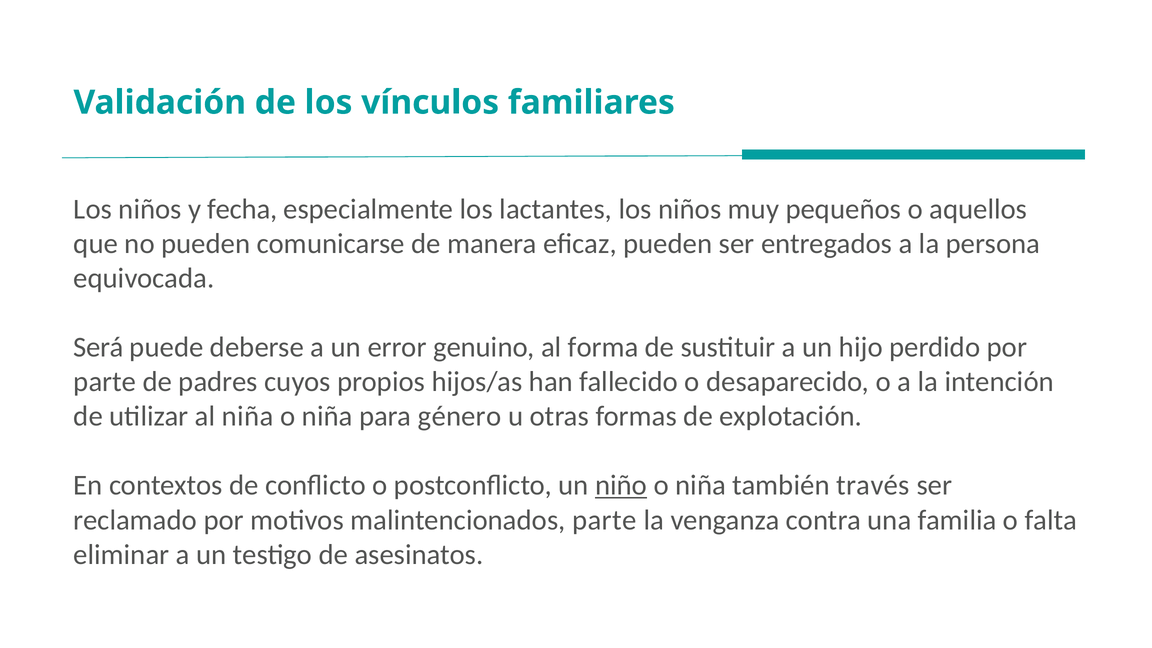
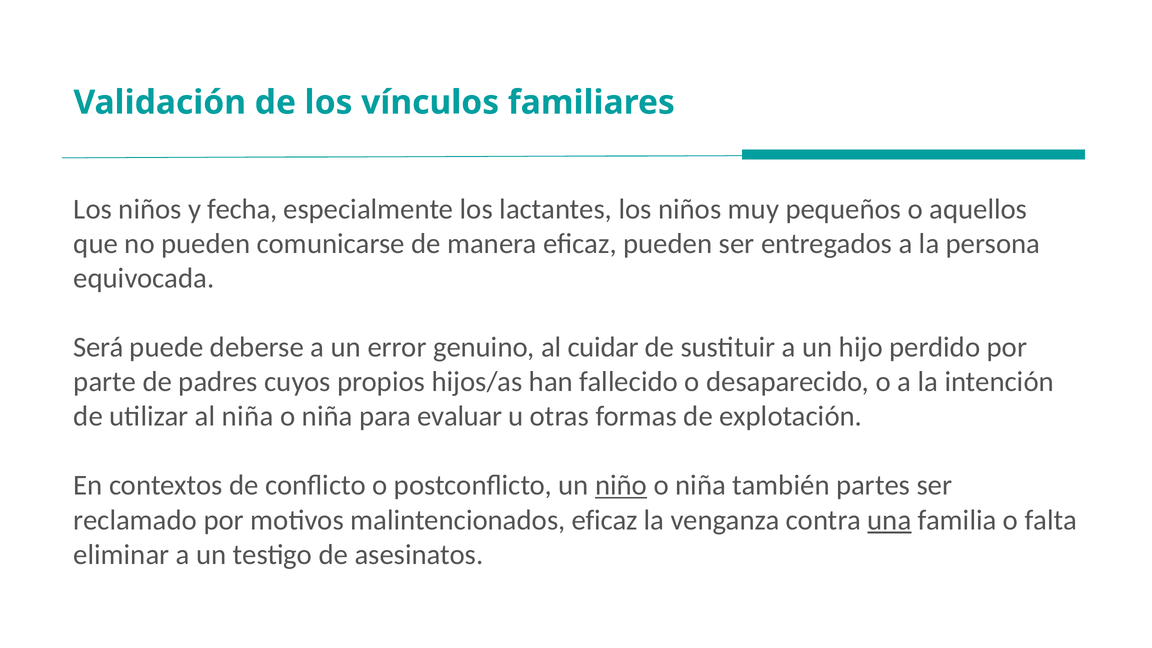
forma: forma -> cuidar
género: género -> evaluar
través: través -> partes
malintencionados parte: parte -> eficaz
una underline: none -> present
